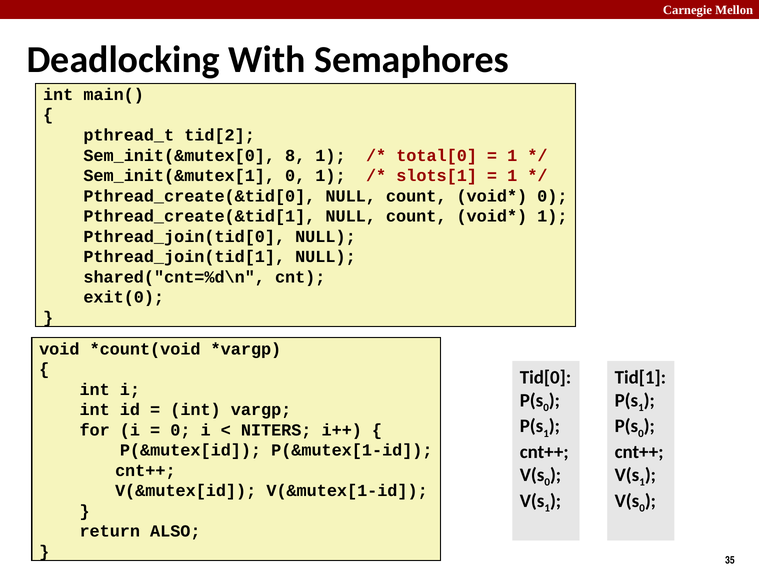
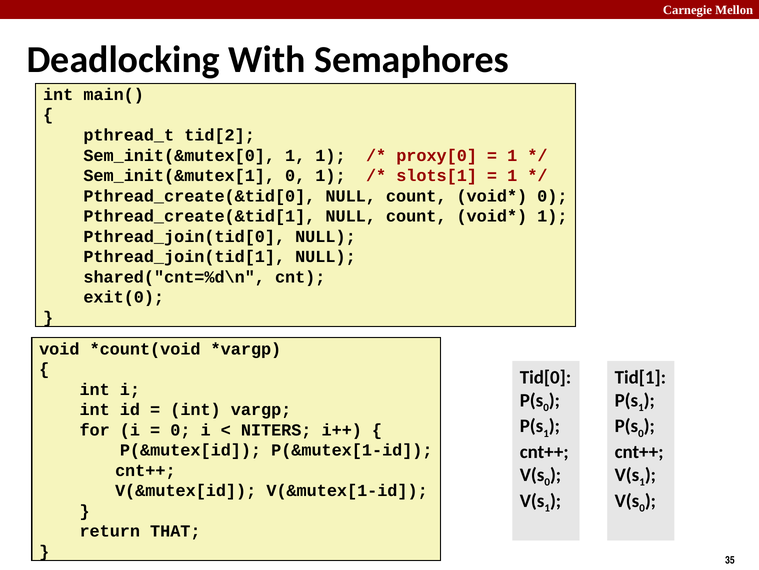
Sem_init(&mutex[0 8: 8 -> 1
total[0: total[0 -> proxy[0
ALSO: ALSO -> THAT
